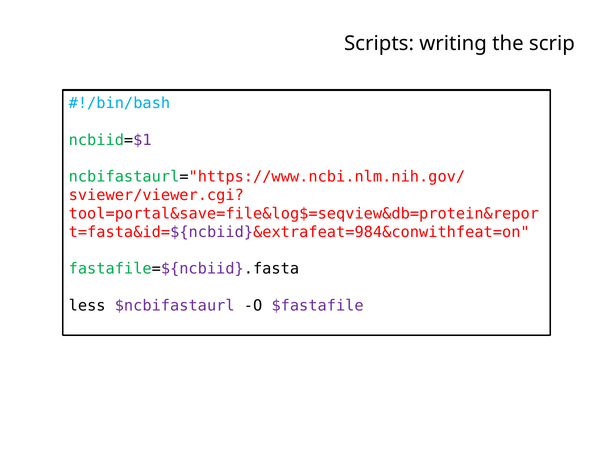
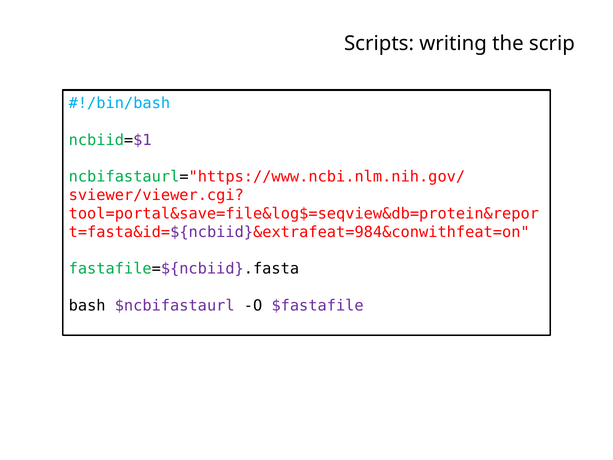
less: less -> bash
